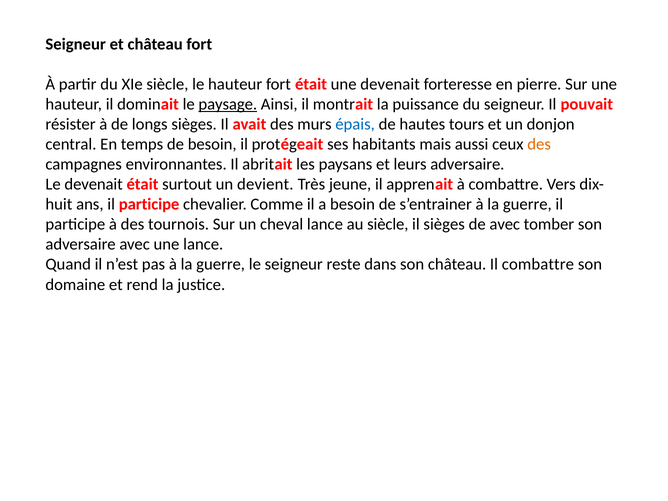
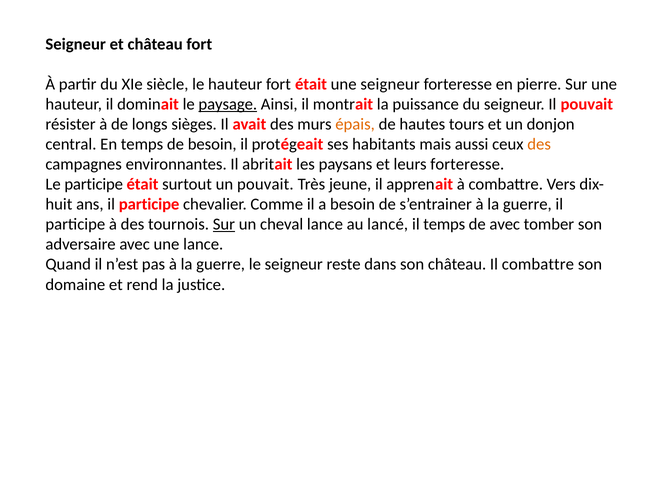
une devenait: devenait -> seigneur
épais colour: blue -> orange
leurs adversaire: adversaire -> forteresse
Le devenait: devenait -> participe
un devient: devient -> pouvait
Sur at (224, 224) underline: none -> present
au siècle: siècle -> lancé
il sièges: sièges -> temps
